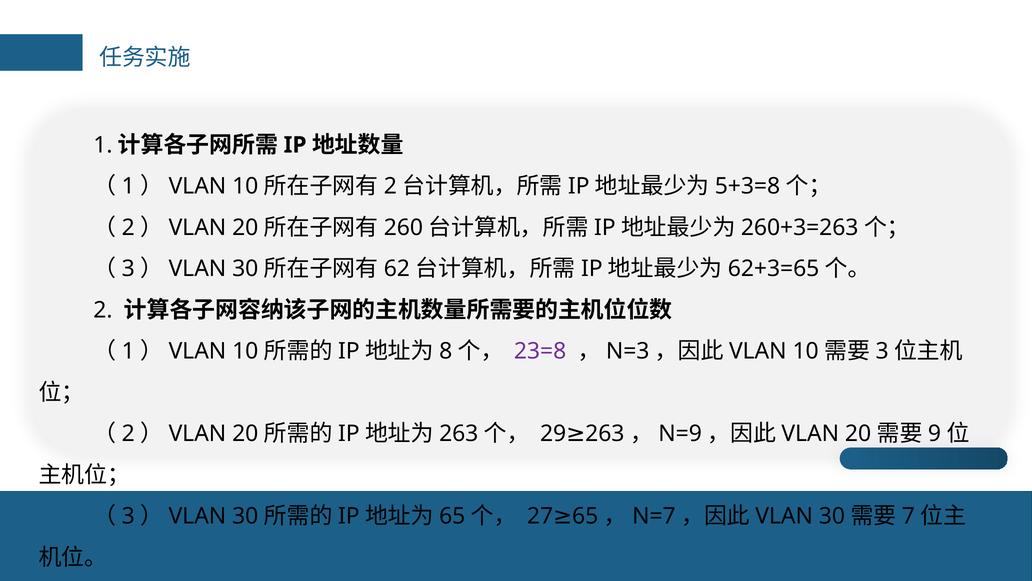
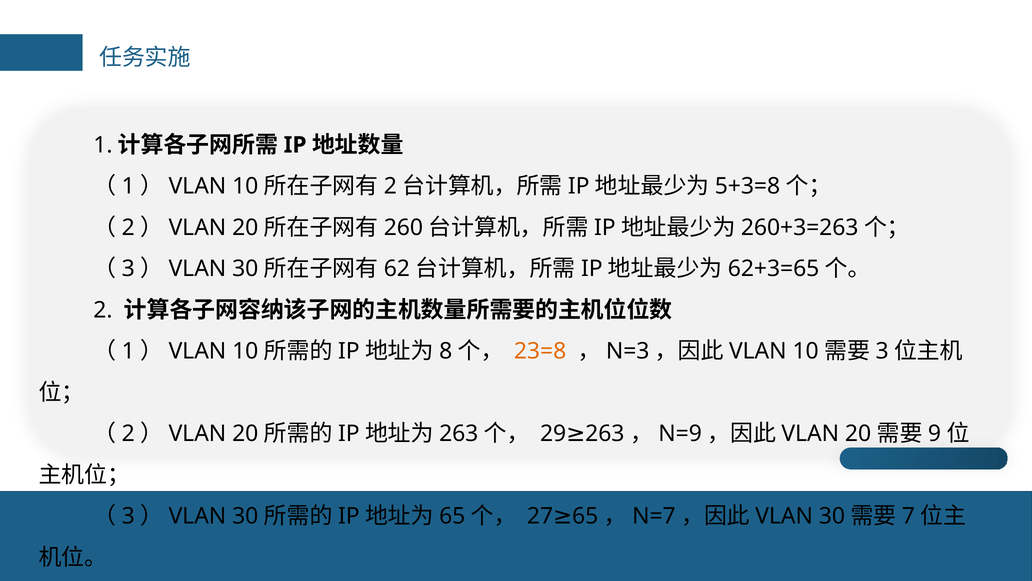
23=8 colour: purple -> orange
